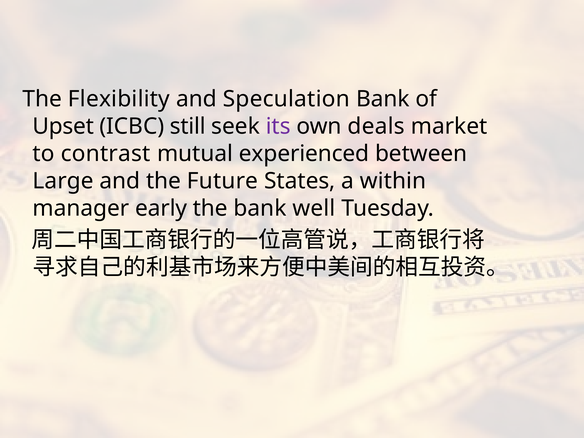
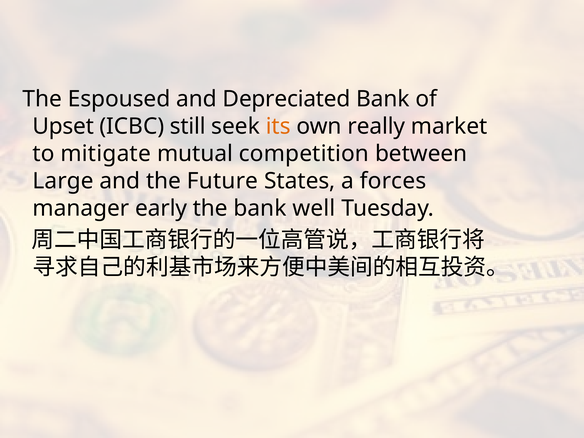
Flexibility: Flexibility -> Espoused
Speculation: Speculation -> Depreciated
its colour: purple -> orange
deals: deals -> really
contrast: contrast -> mitigate
experienced: experienced -> competition
within: within -> forces
